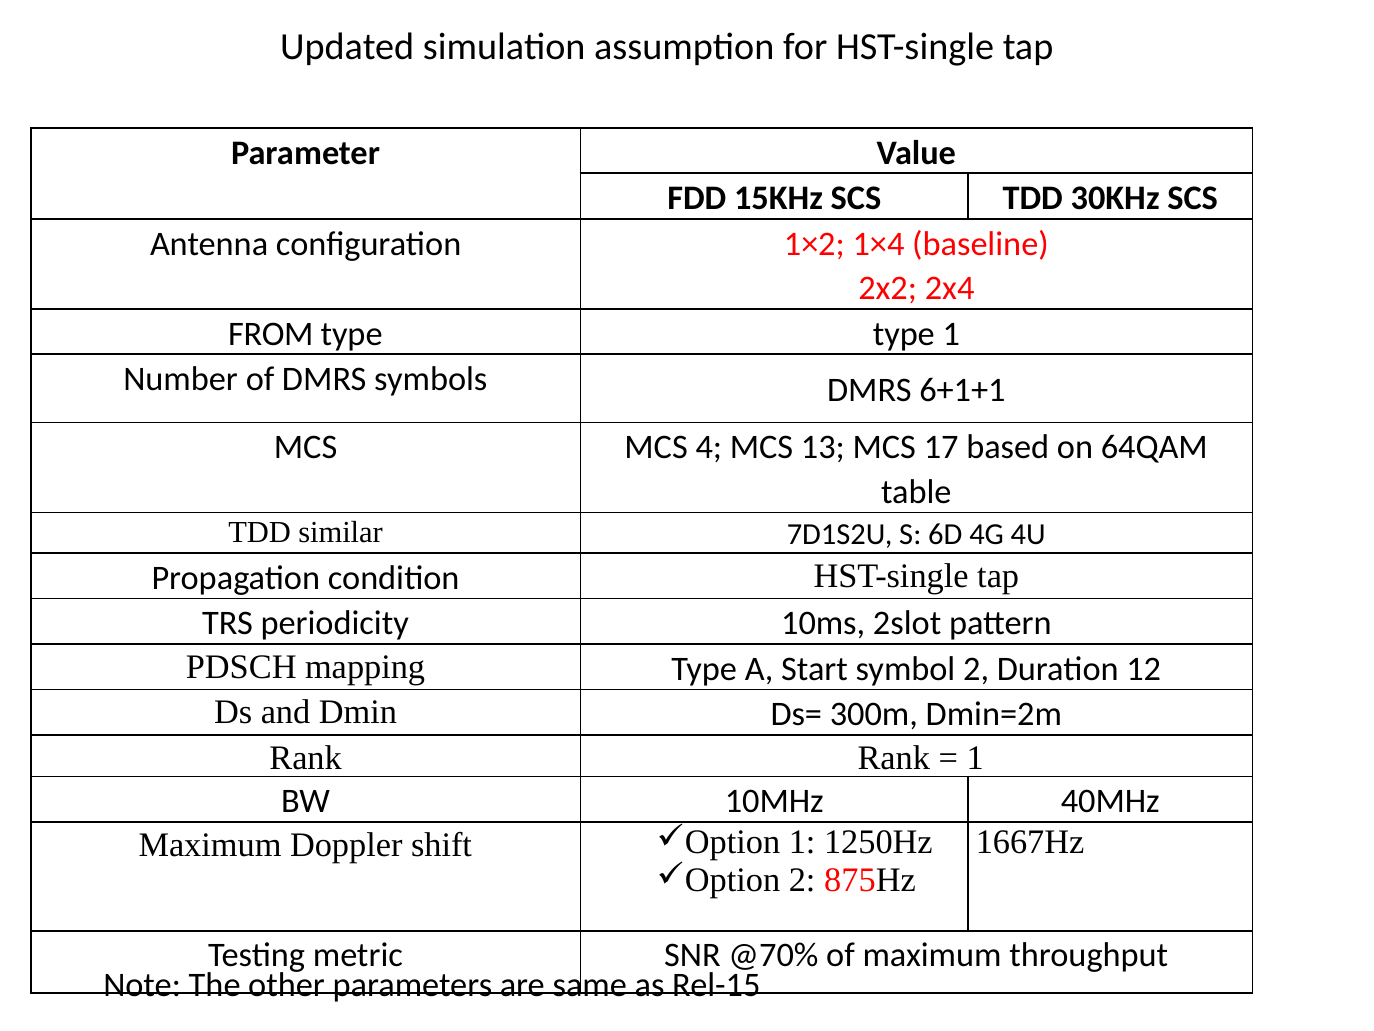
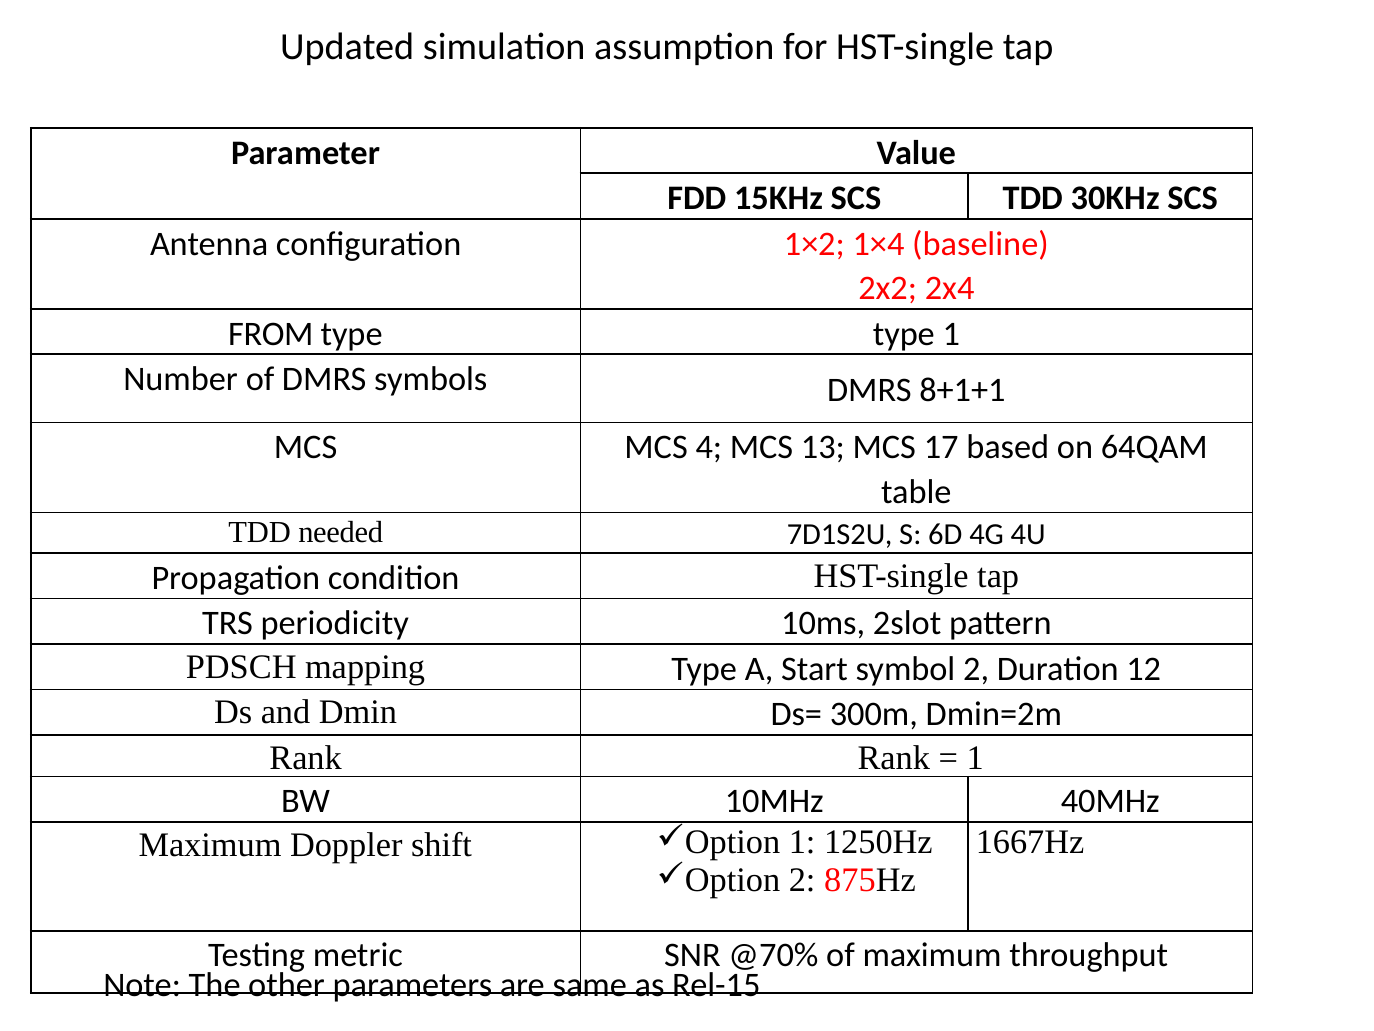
6+1+1: 6+1+1 -> 8+1+1
similar: similar -> needed
